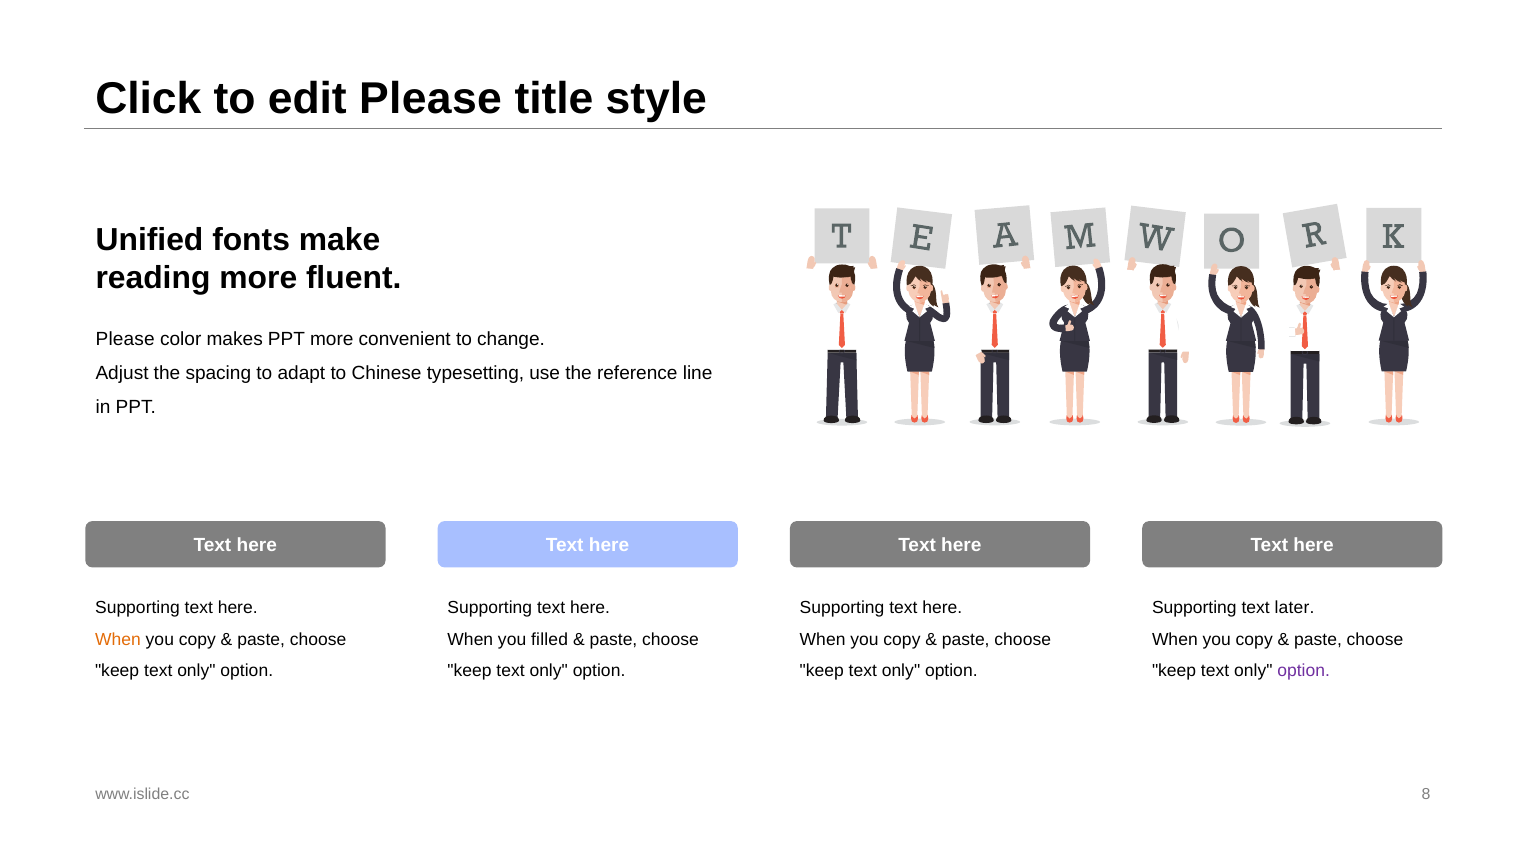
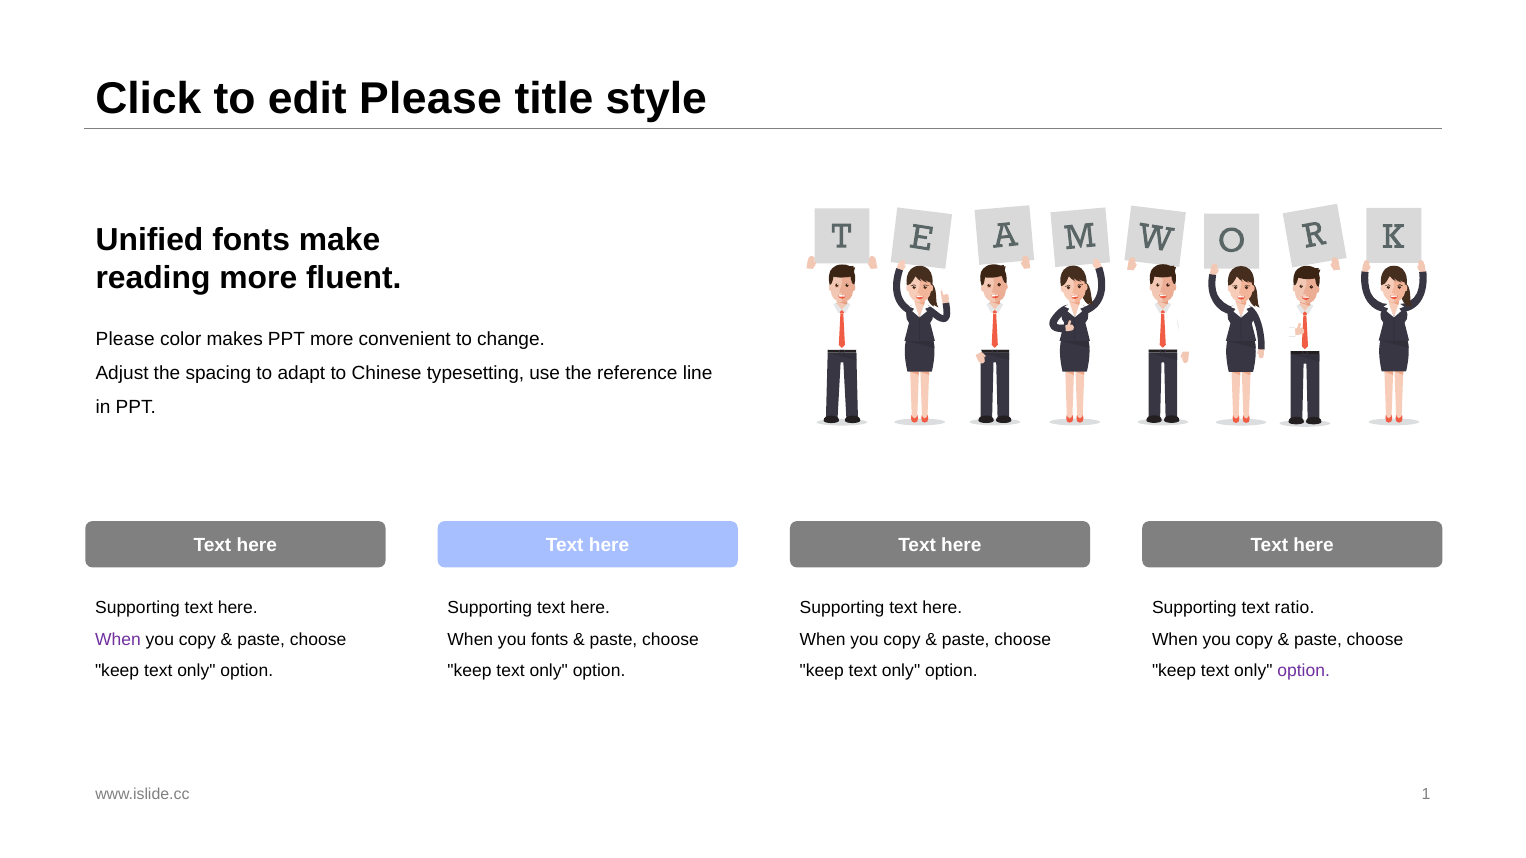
later: later -> ratio
When at (118, 640) colour: orange -> purple
you filled: filled -> fonts
8: 8 -> 1
